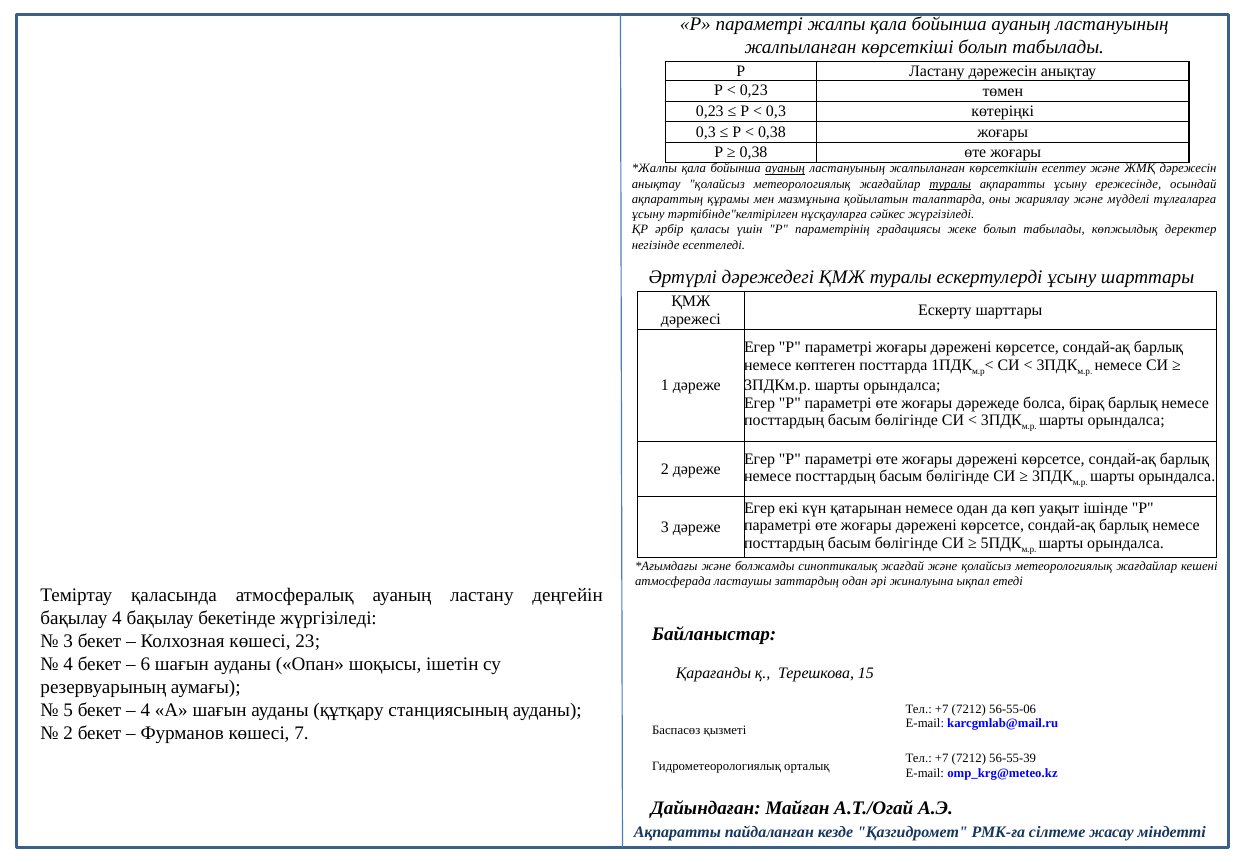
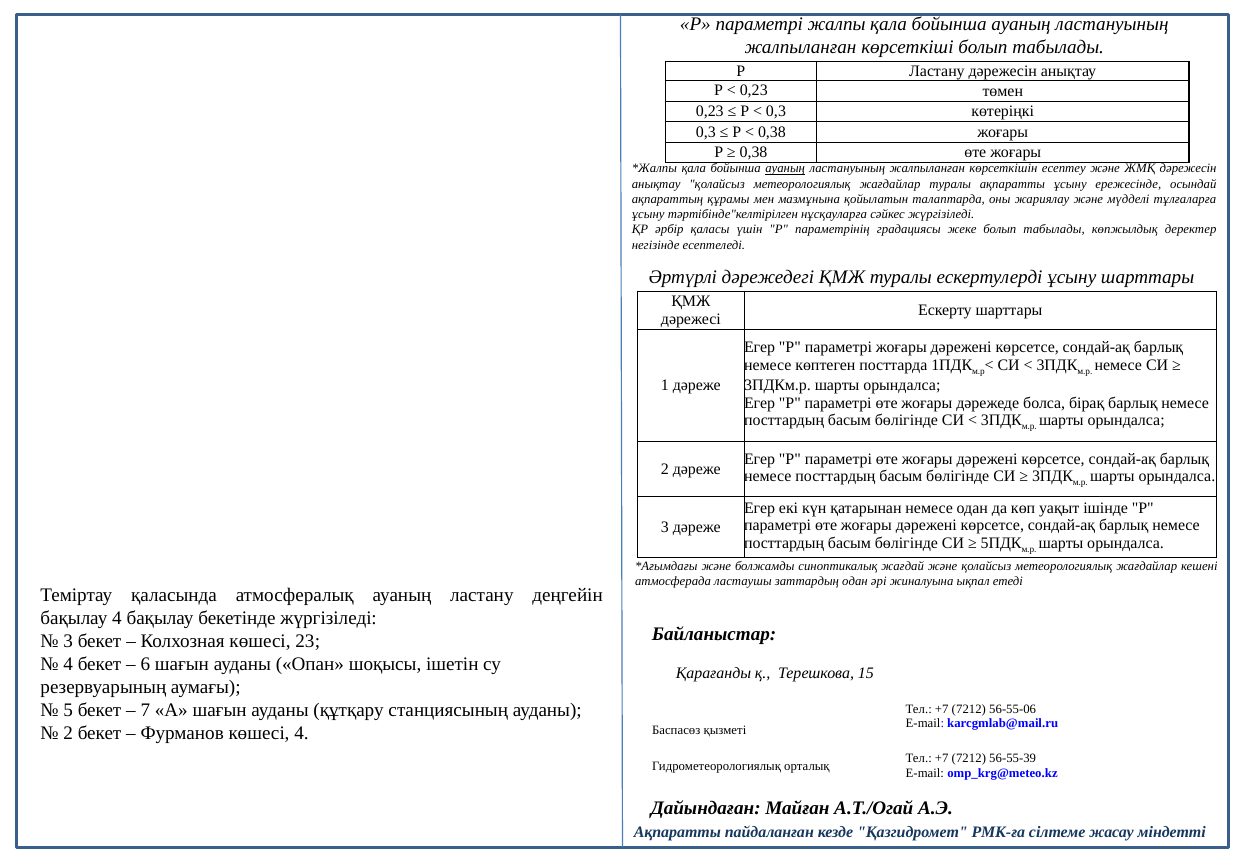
туралы at (950, 184) underline: present -> none
4 at (145, 710): 4 -> 7
көшесі 7: 7 -> 4
